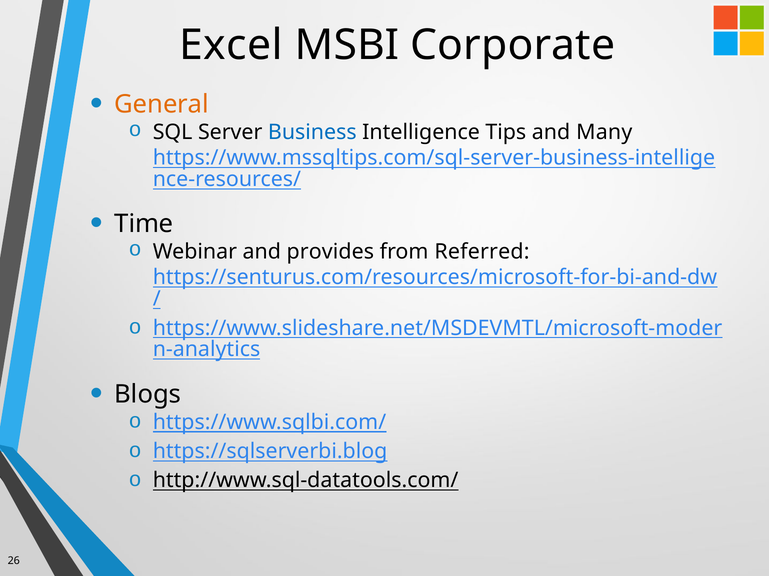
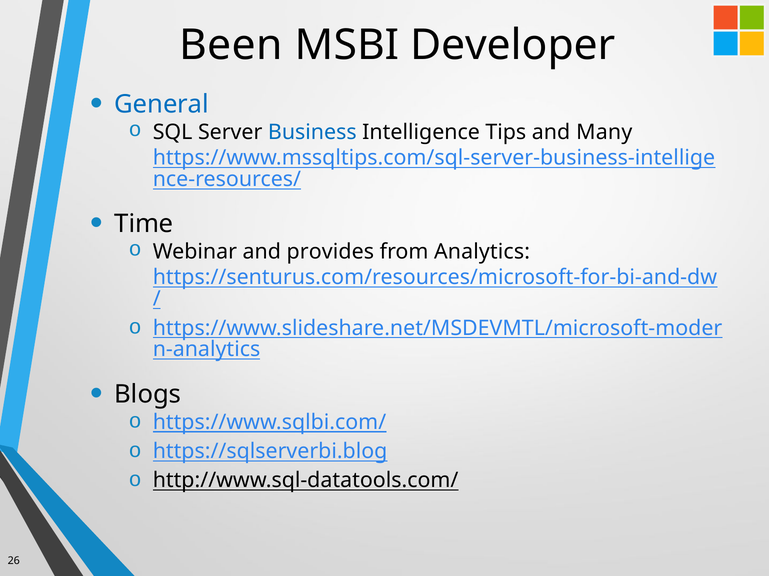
Excel: Excel -> Been
Corporate: Corporate -> Developer
General colour: orange -> blue
Referred: Referred -> Analytics
